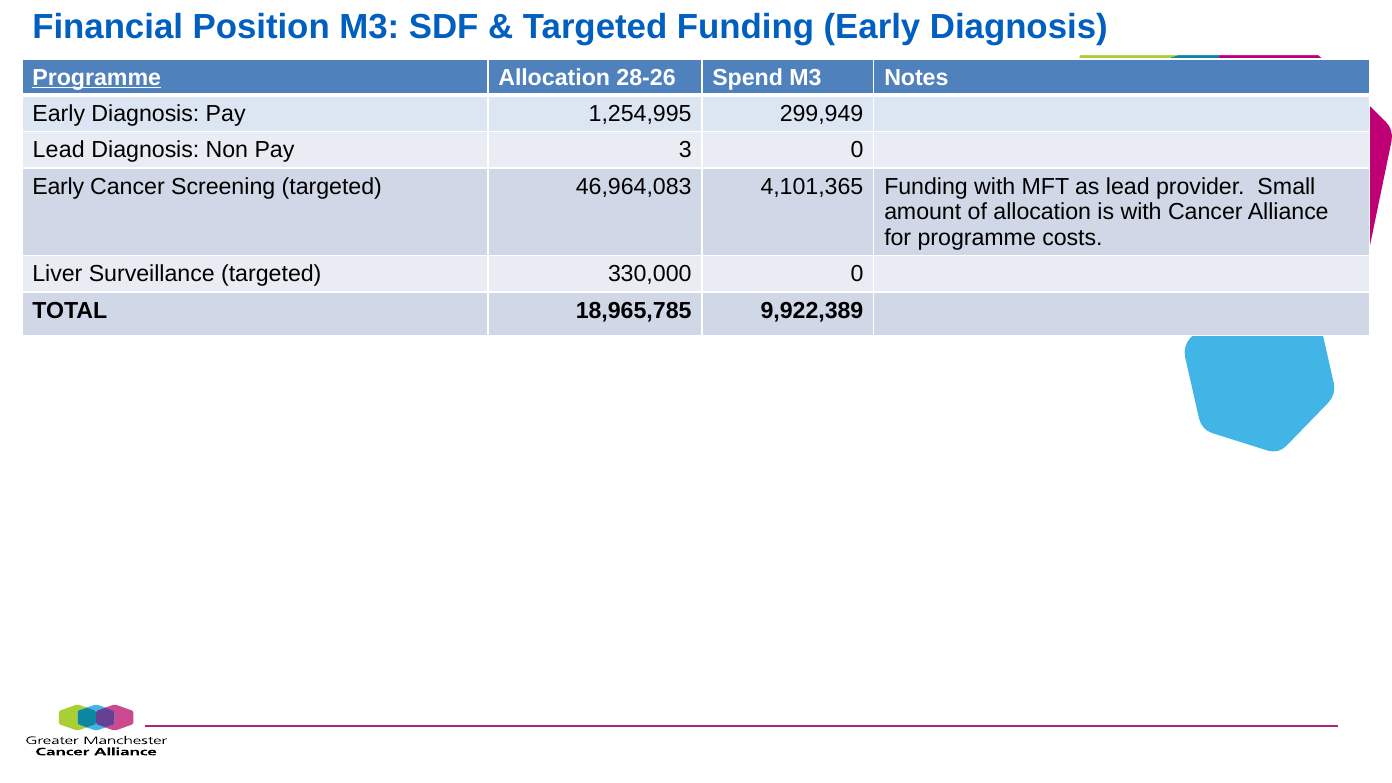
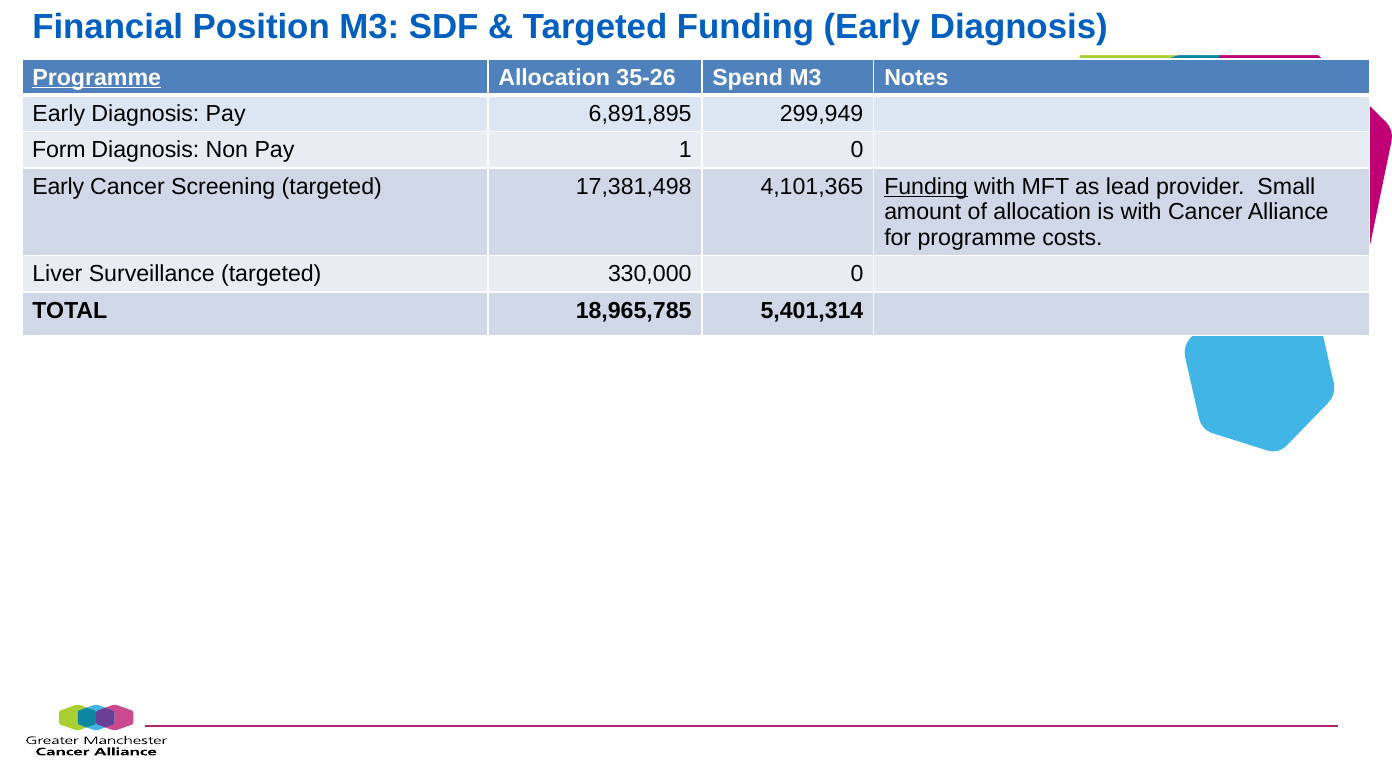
28-26: 28-26 -> 35-26
1,254,995: 1,254,995 -> 6,891,895
Lead at (59, 150): Lead -> Form
3: 3 -> 1
46,964,083: 46,964,083 -> 17,381,498
Funding at (926, 186) underline: none -> present
9,922,389: 9,922,389 -> 5,401,314
